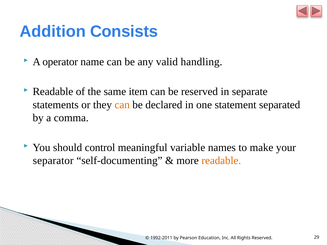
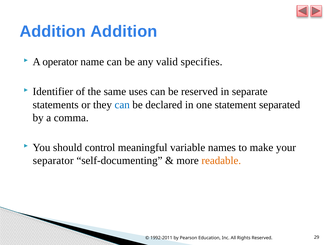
Addition Consists: Consists -> Addition
handling: handling -> specifies
Readable at (53, 92): Readable -> Identifier
item: item -> uses
can at (122, 105) colour: orange -> blue
